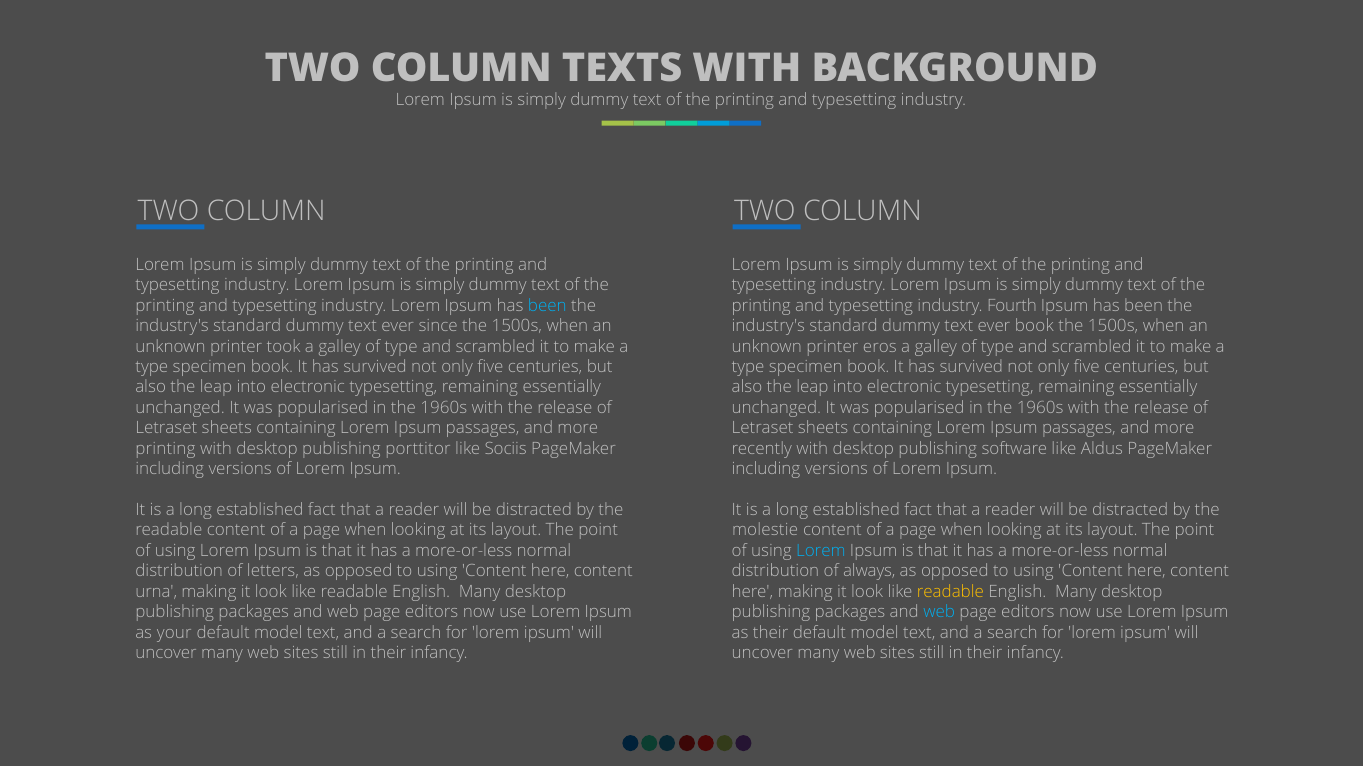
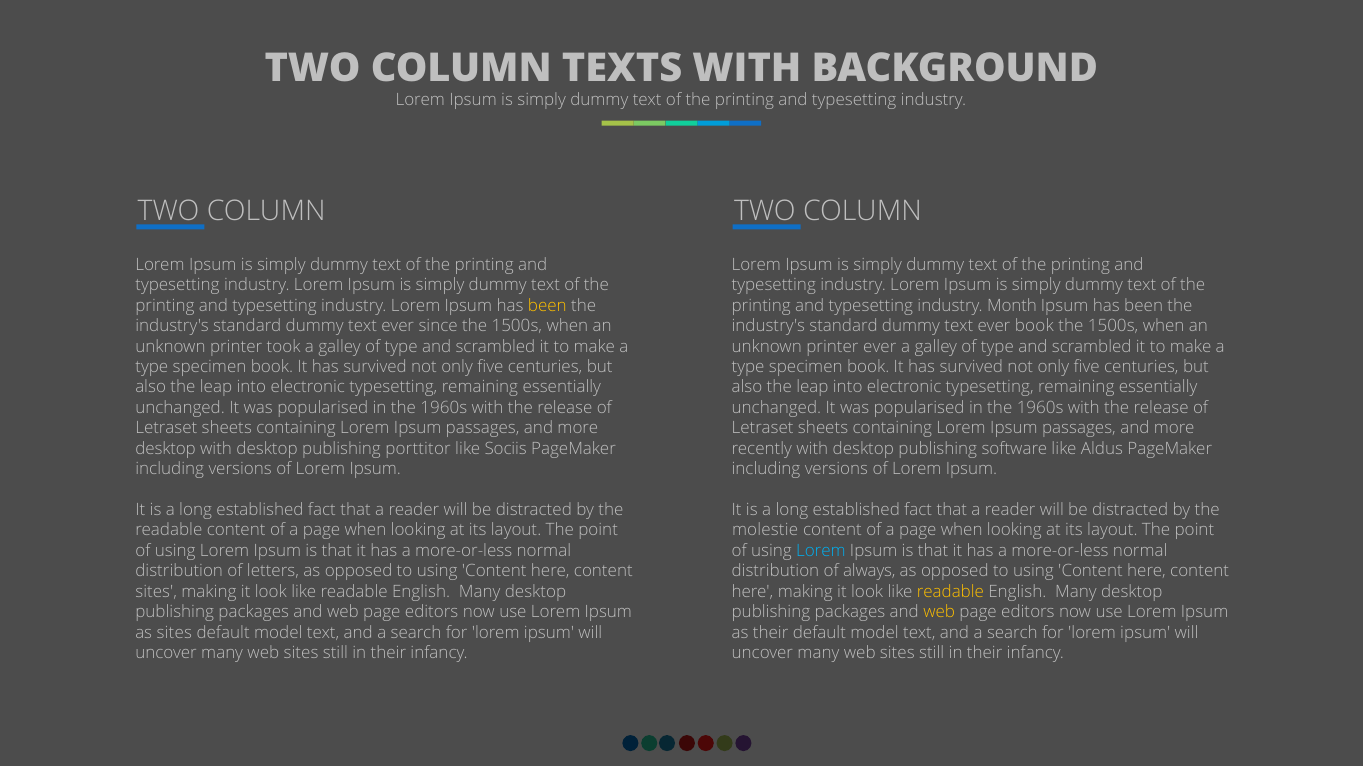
been at (547, 306) colour: light blue -> yellow
Fourth: Fourth -> Month
printer eros: eros -> ever
printing at (165, 449): printing -> desktop
urna at (156, 592): urna -> sites
web at (939, 613) colour: light blue -> yellow
as your: your -> sites
